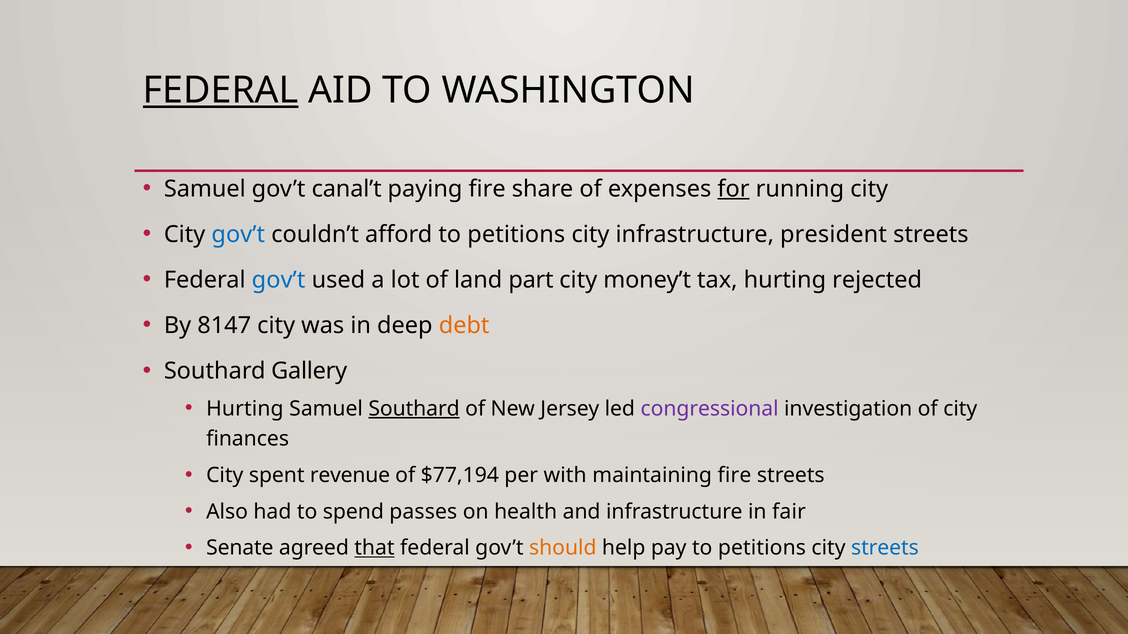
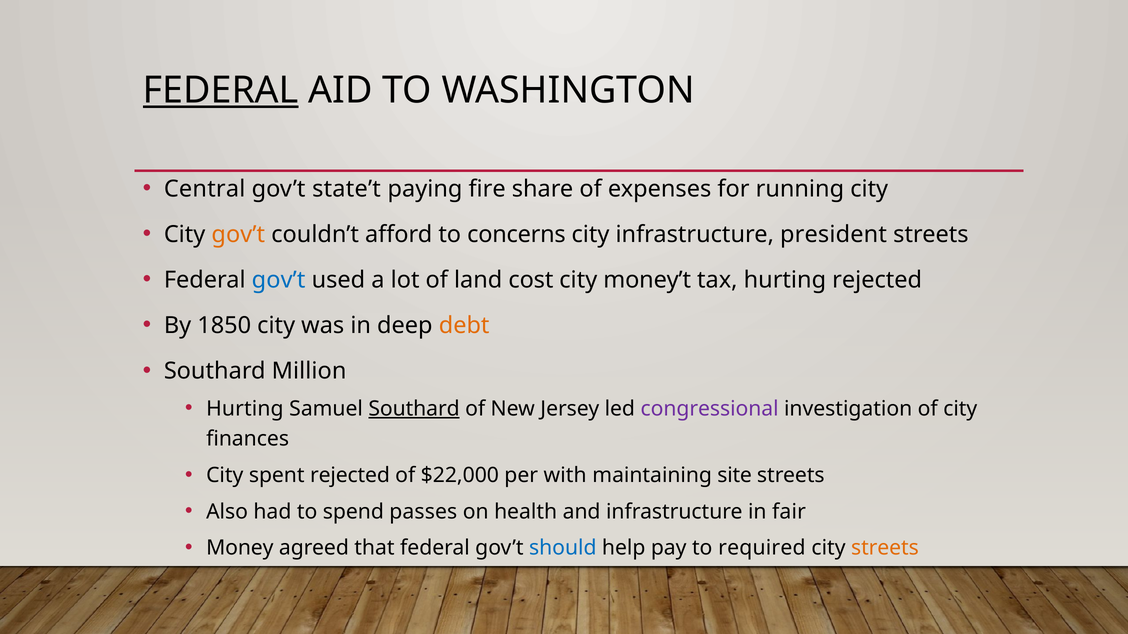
Samuel at (205, 189): Samuel -> Central
canal’t: canal’t -> state’t
for underline: present -> none
gov’t at (238, 235) colour: blue -> orange
afford to petitions: petitions -> concerns
part: part -> cost
8147: 8147 -> 1850
Gallery: Gallery -> Million
spent revenue: revenue -> rejected
$77,194: $77,194 -> $22,000
maintaining fire: fire -> site
Senate: Senate -> Money
that underline: present -> none
should colour: orange -> blue
pay to petitions: petitions -> required
streets at (885, 548) colour: blue -> orange
